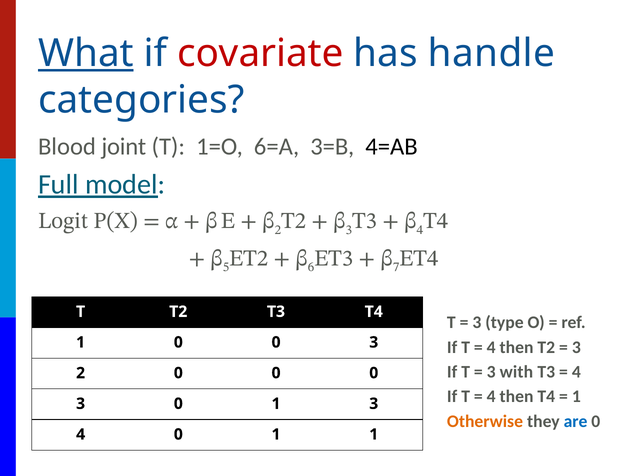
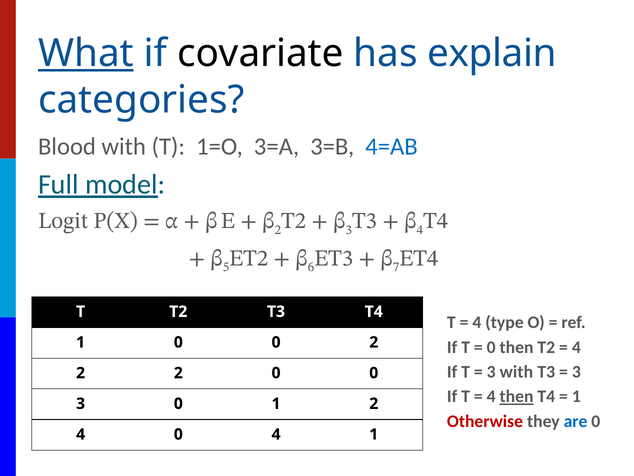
covariate colour: red -> black
handle: handle -> explain
Blood joint: joint -> with
6=A: 6=A -> 3=A
4=AB colour: black -> blue
3 at (477, 322): 3 -> 4
1 0 0 3: 3 -> 2
4 at (491, 347): 4 -> 0
3 at (576, 347): 3 -> 4
4 at (576, 372): 4 -> 3
0 at (178, 373): 0 -> 2
then at (517, 396) underline: none -> present
1 3: 3 -> 2
Otherwise colour: orange -> red
4 0 1: 1 -> 4
